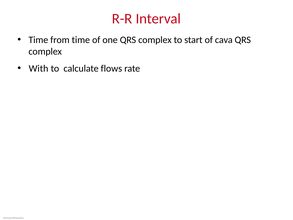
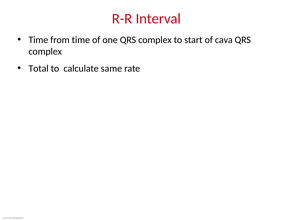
With: With -> Total
flows: flows -> same
